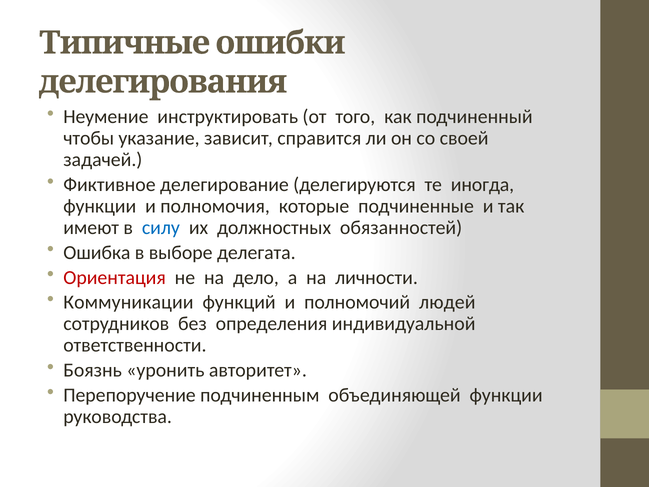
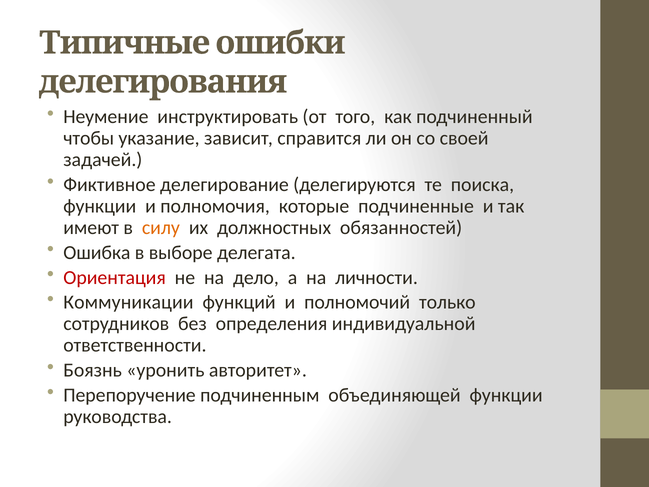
иногда: иногда -> поиска
силу colour: blue -> orange
людей: людей -> только
